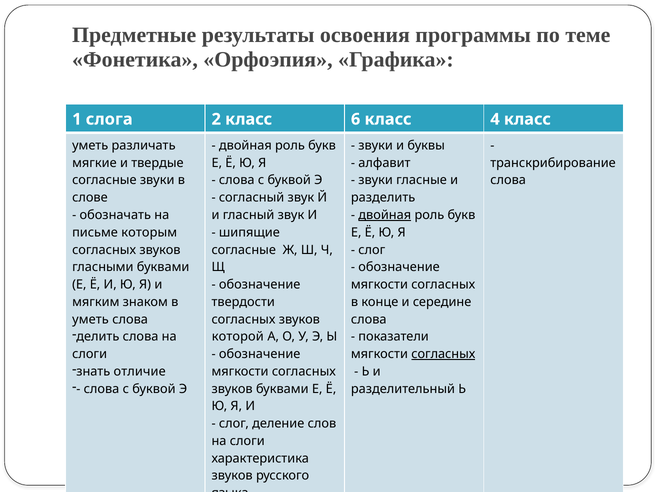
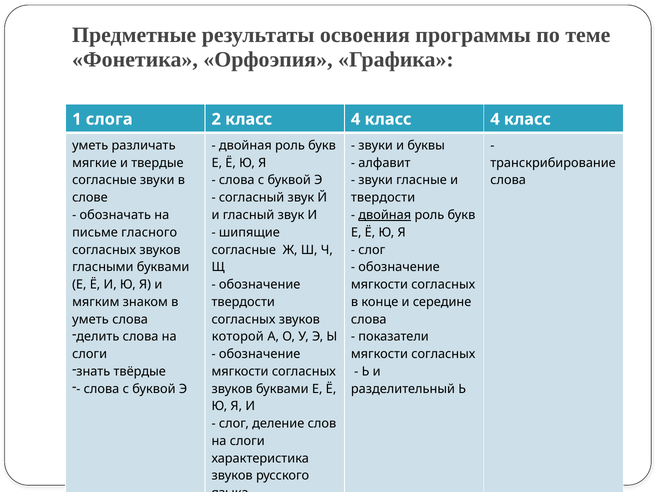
2 класс 6: 6 -> 4
разделить at (383, 198): разделить -> твердости
которым: которым -> гласного
согласных at (443, 354) underline: present -> none
отличие: отличие -> твёрдые
